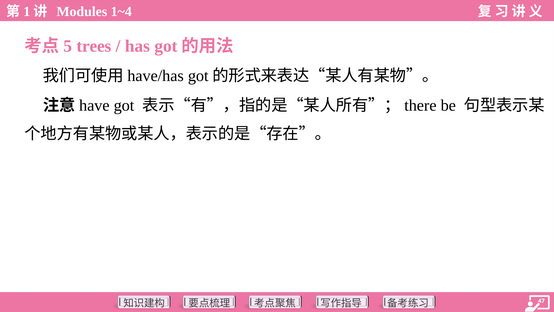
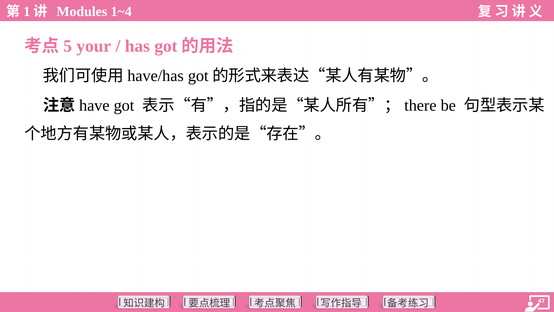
trees: trees -> your
